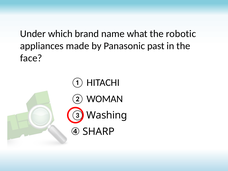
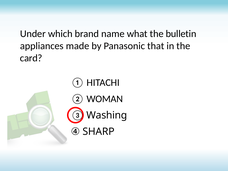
robotic: robotic -> bulletin
past: past -> that
face: face -> card
